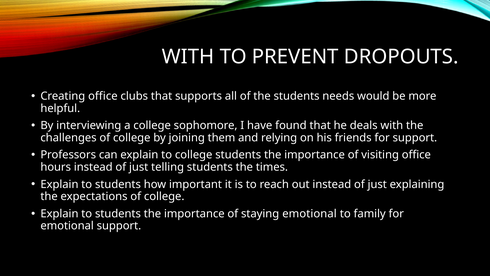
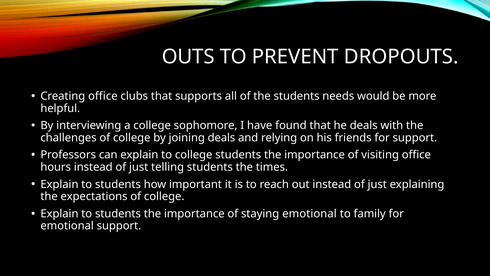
WITH at (188, 57): WITH -> OUTS
joining them: them -> deals
